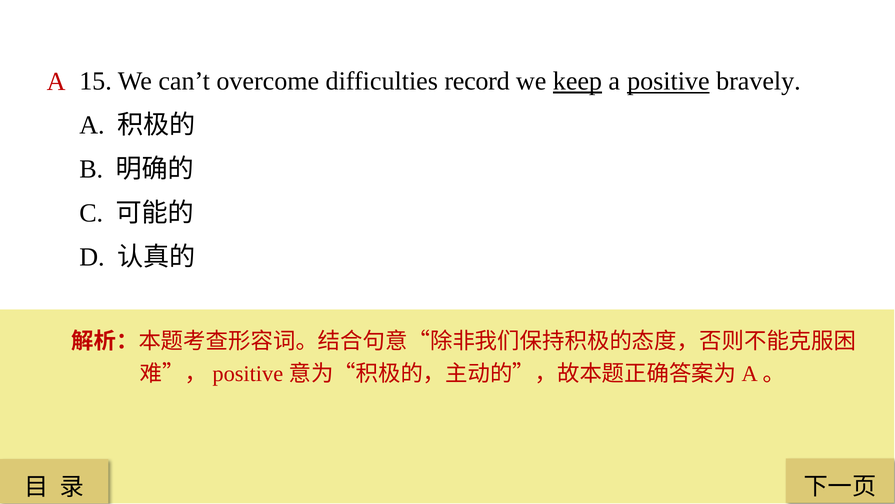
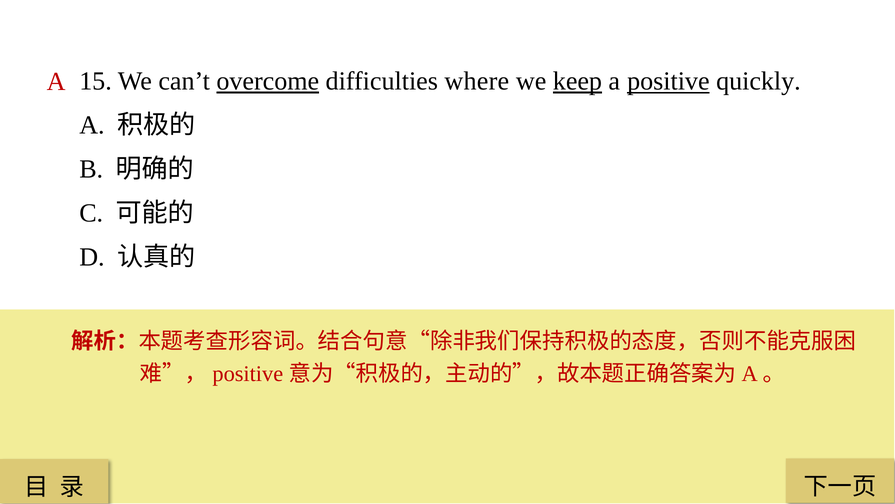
overcome underline: none -> present
record: record -> where
bravely: bravely -> quickly
